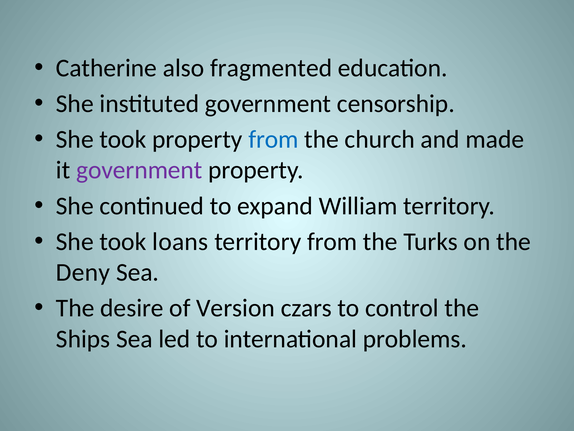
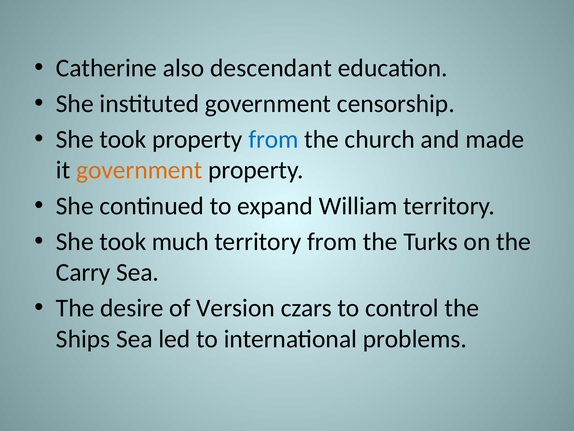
fragmented: fragmented -> descendant
government at (139, 170) colour: purple -> orange
loans: loans -> much
Deny: Deny -> Carry
